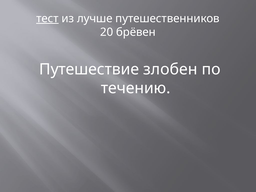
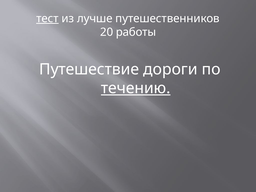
брёвен: брёвен -> работы
злобен: злобен -> дороги
течению underline: none -> present
